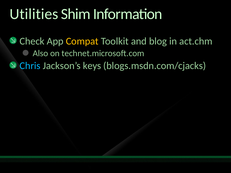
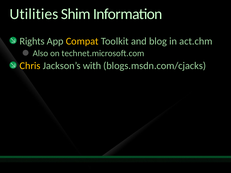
Check: Check -> Rights
Chris colour: light blue -> yellow
keys: keys -> with
